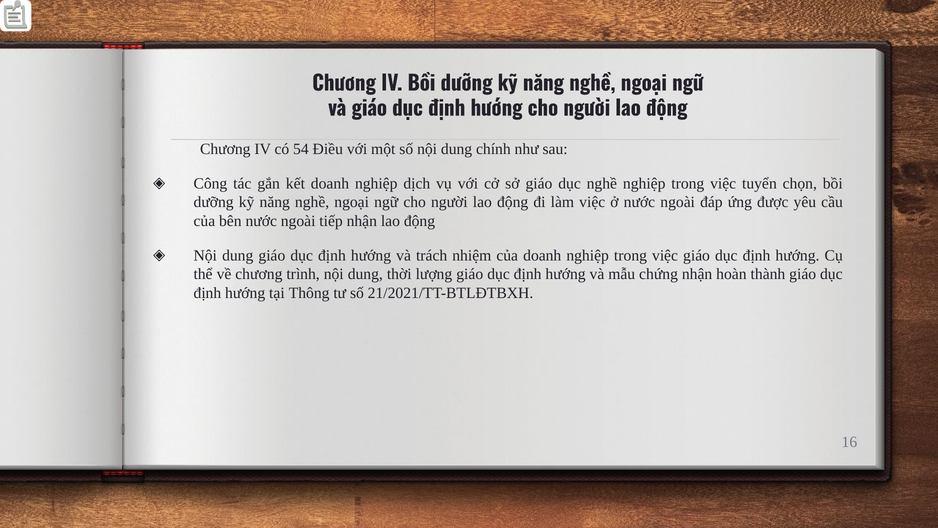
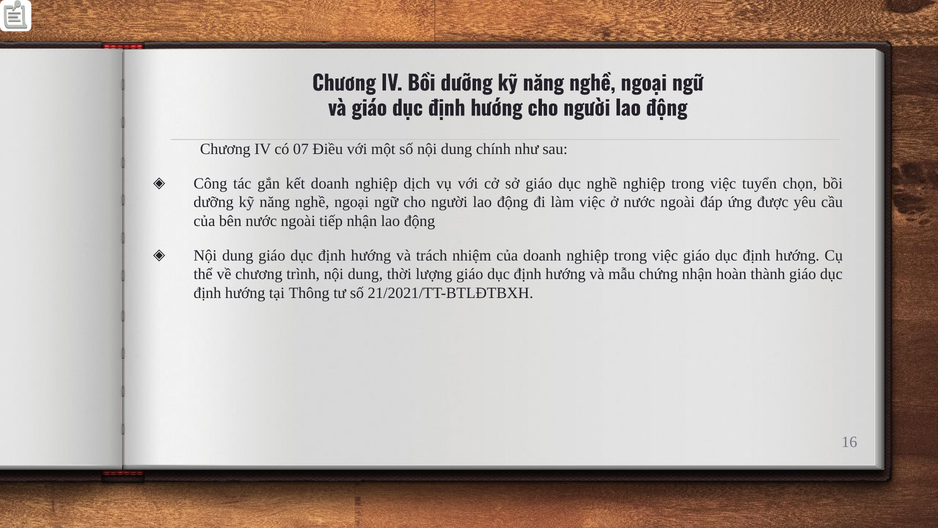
54: 54 -> 07
